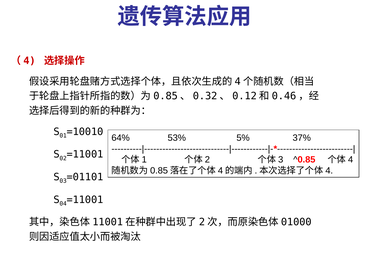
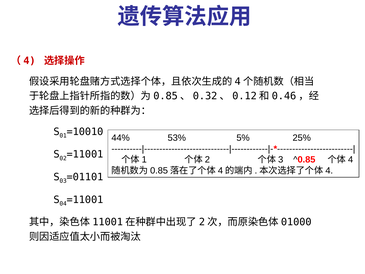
64%: 64% -> 44%
37%: 37% -> 25%
